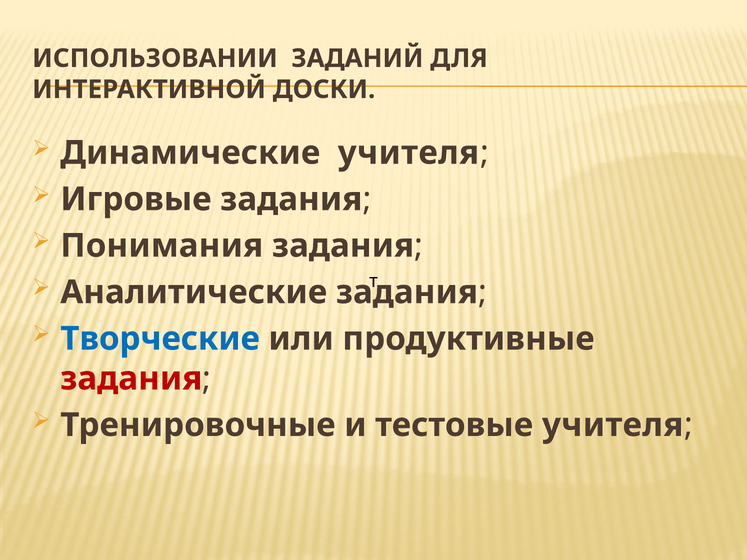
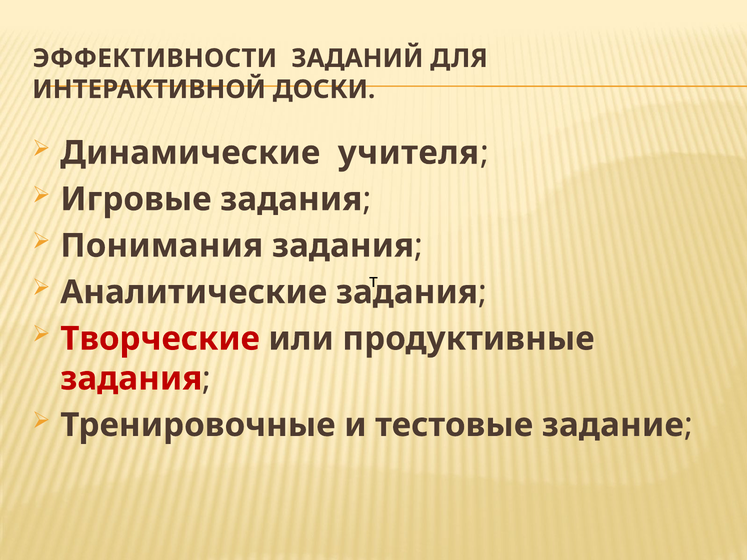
ИСПОЛЬЗОВАНИИ: ИСПОЛЬЗОВАНИИ -> ЭФФЕКТИВНОСТИ
Творческие colour: blue -> red
тестовые учителя: учителя -> задание
